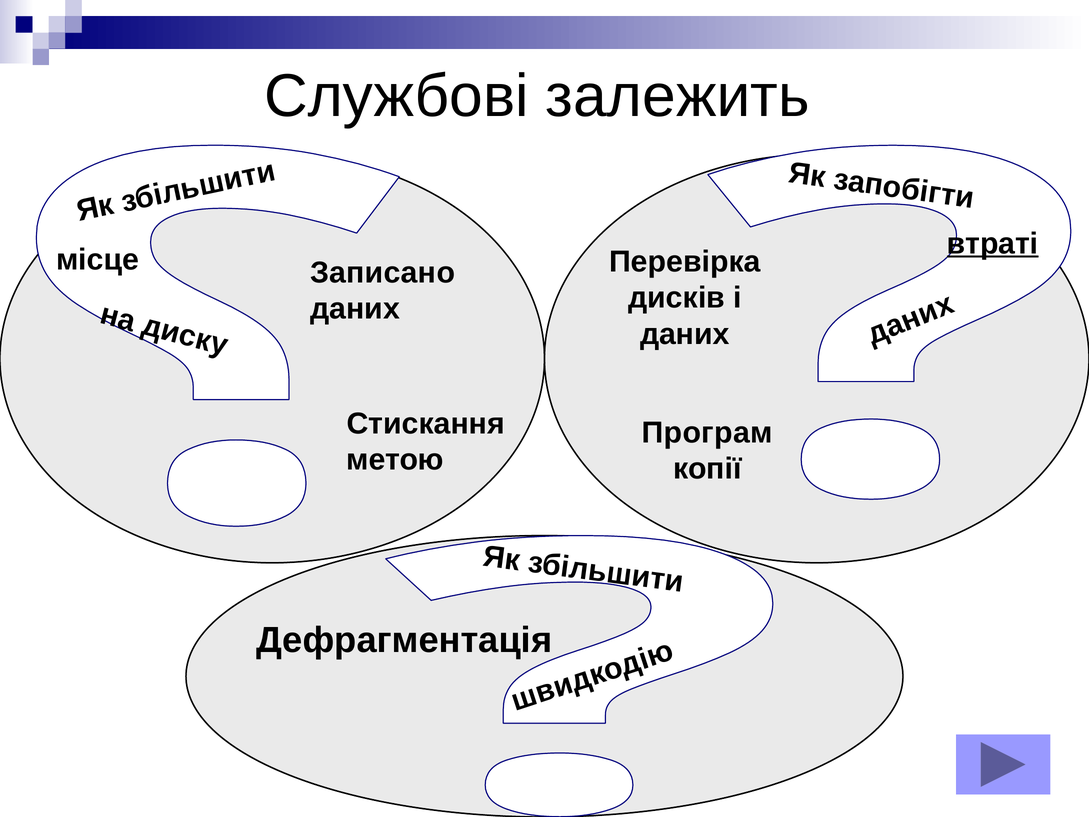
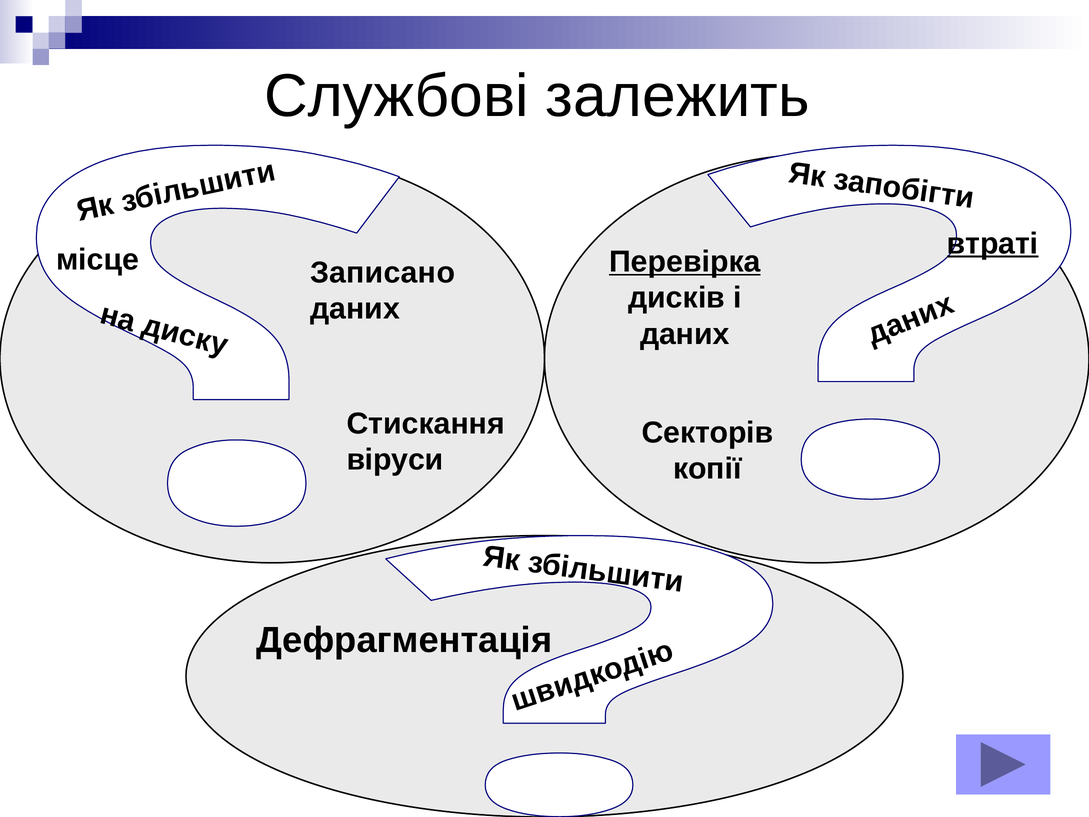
Перевірка underline: none -> present
Програм: Програм -> Секторів
метою: метою -> віруси
